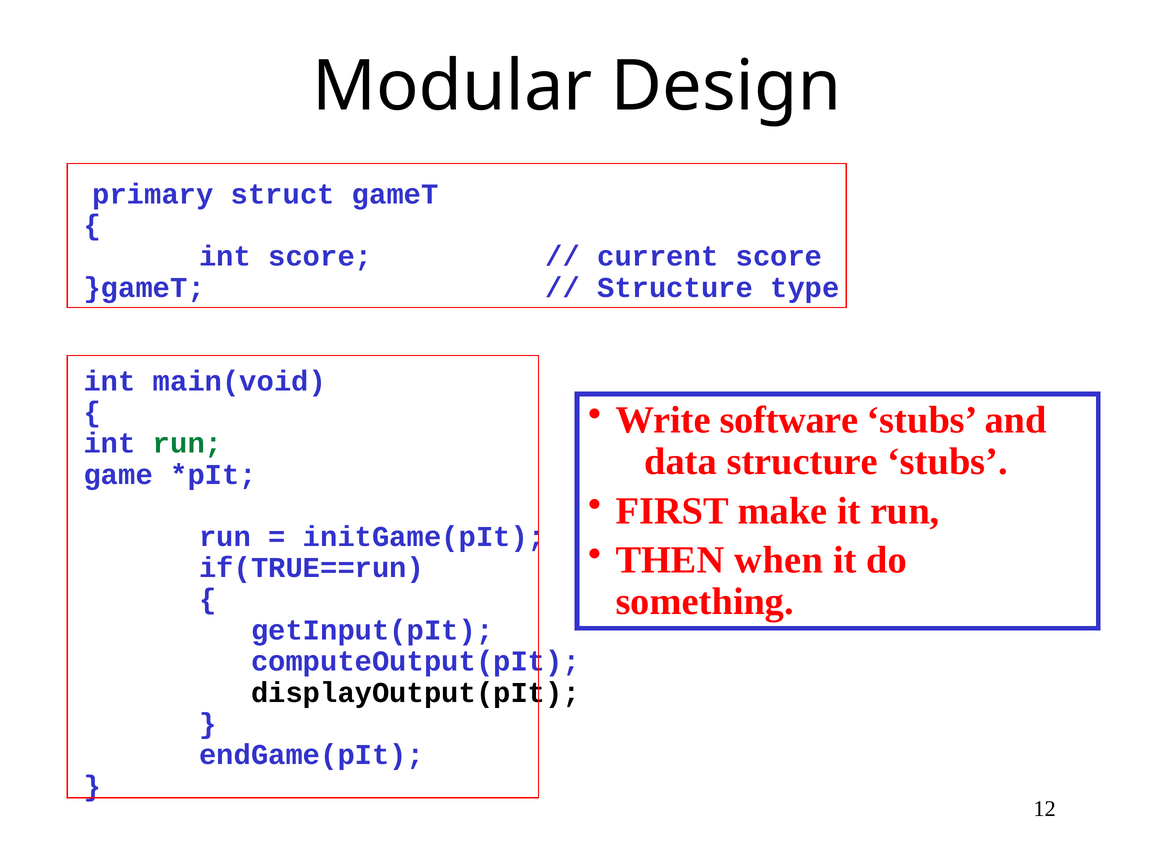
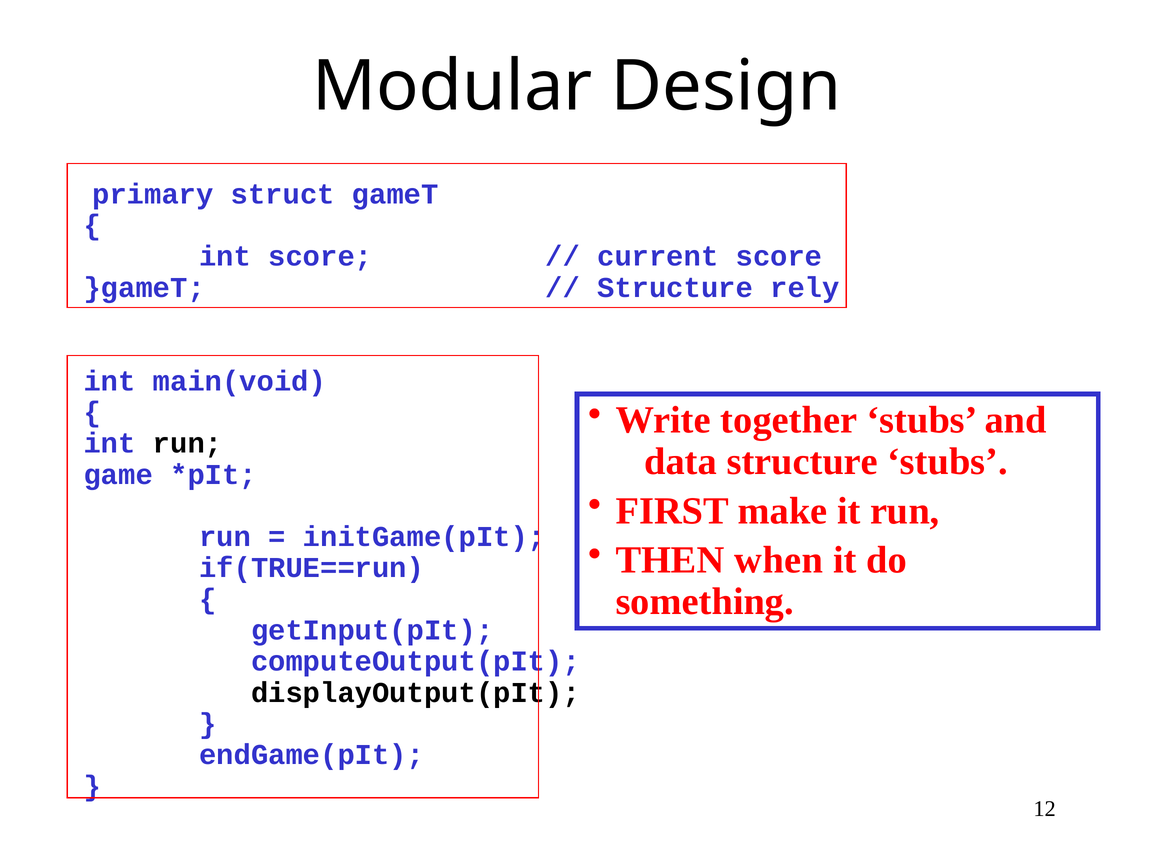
type: type -> rely
software: software -> together
run at (188, 444) colour: green -> black
